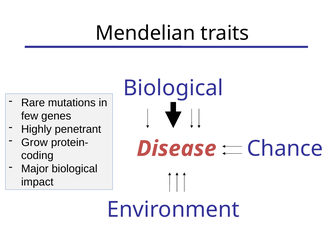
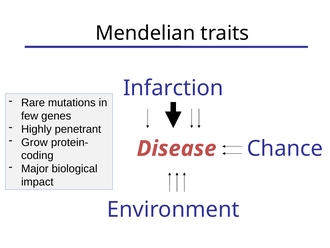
Biological at (173, 88): Biological -> Infarction
